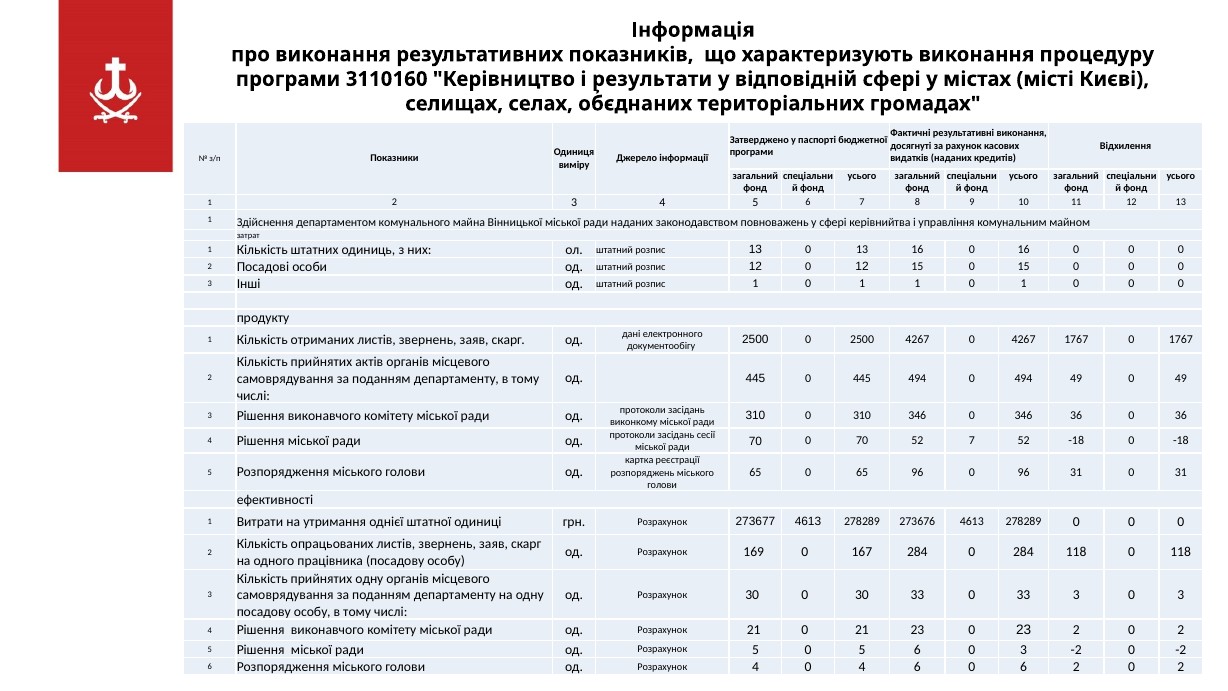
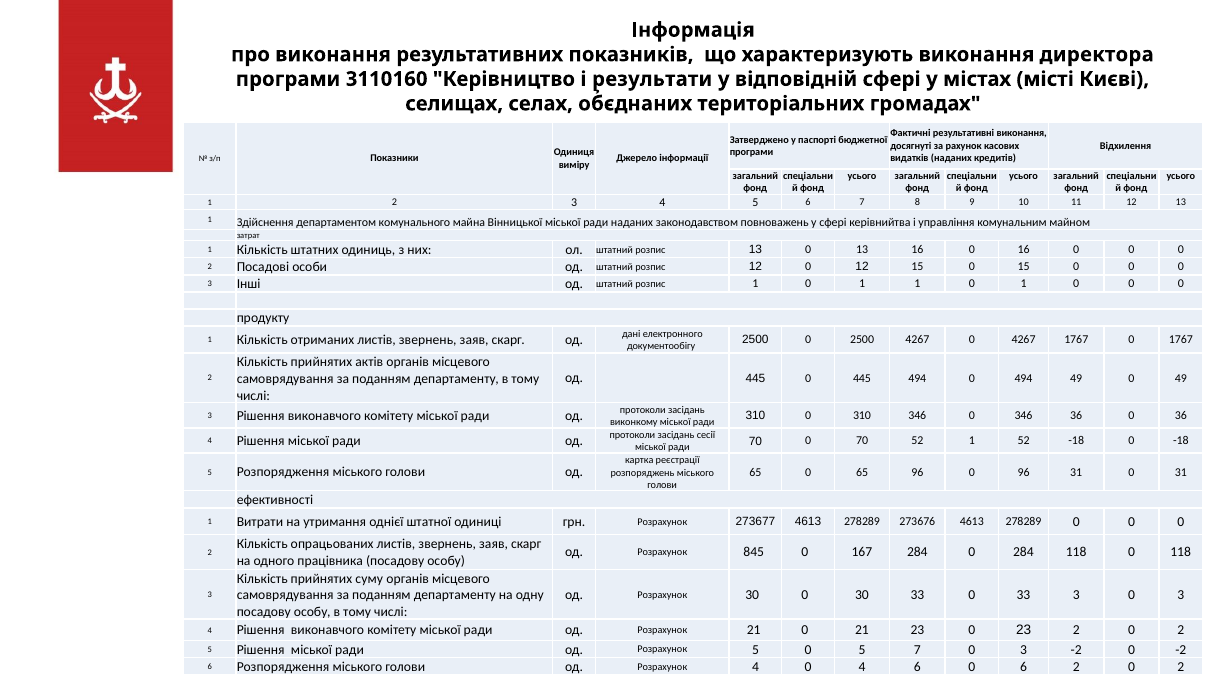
процедуру: процедуру -> директора
52 7: 7 -> 1
169: 169 -> 845
прийнятих одну: одну -> суму
0 5 6: 6 -> 7
